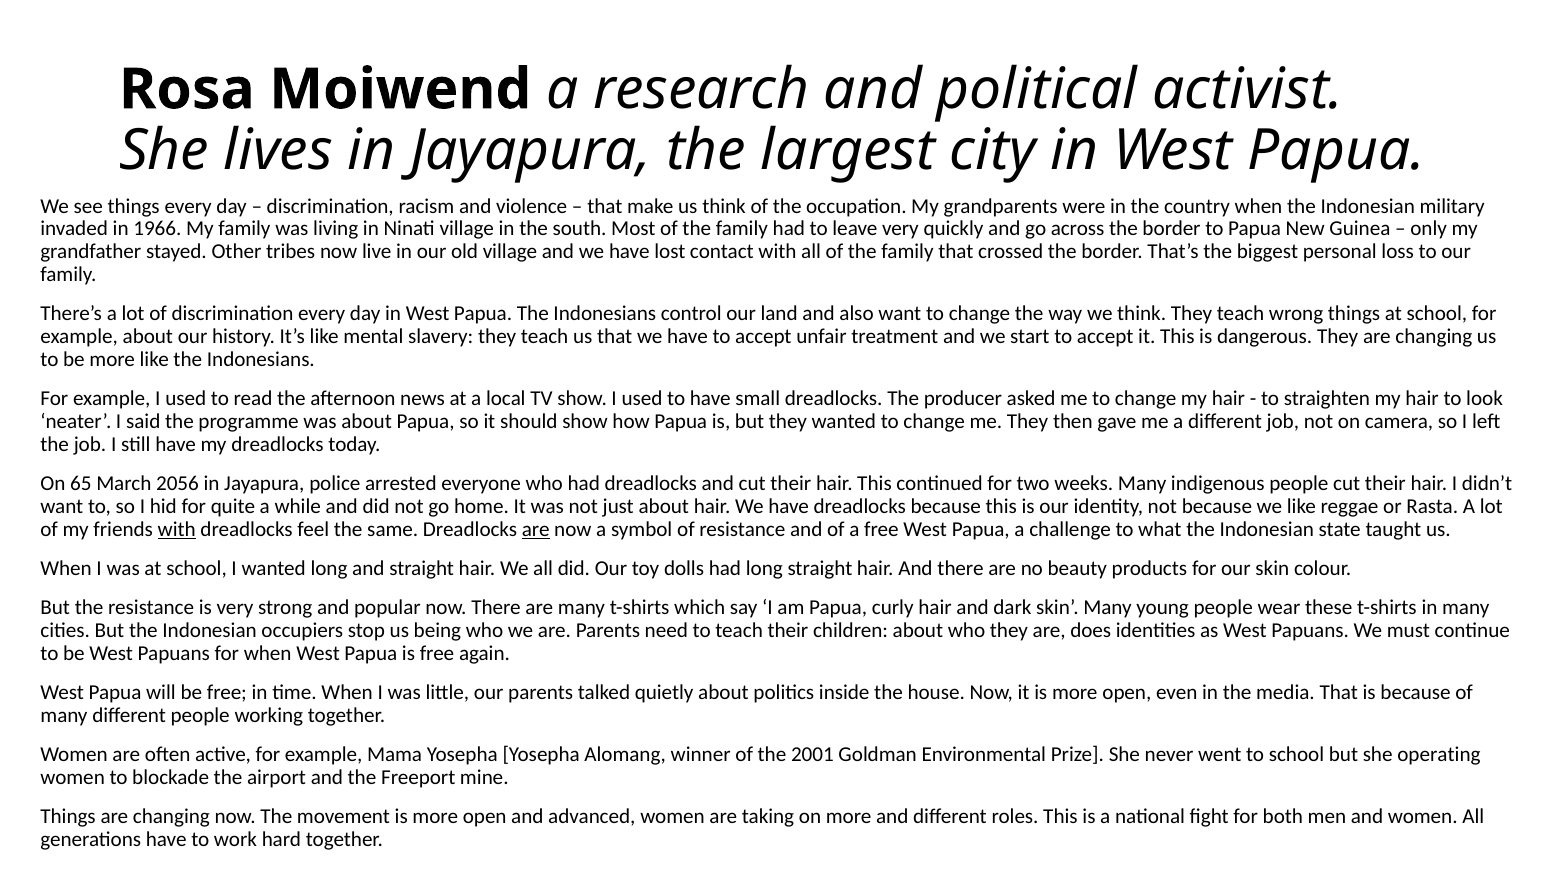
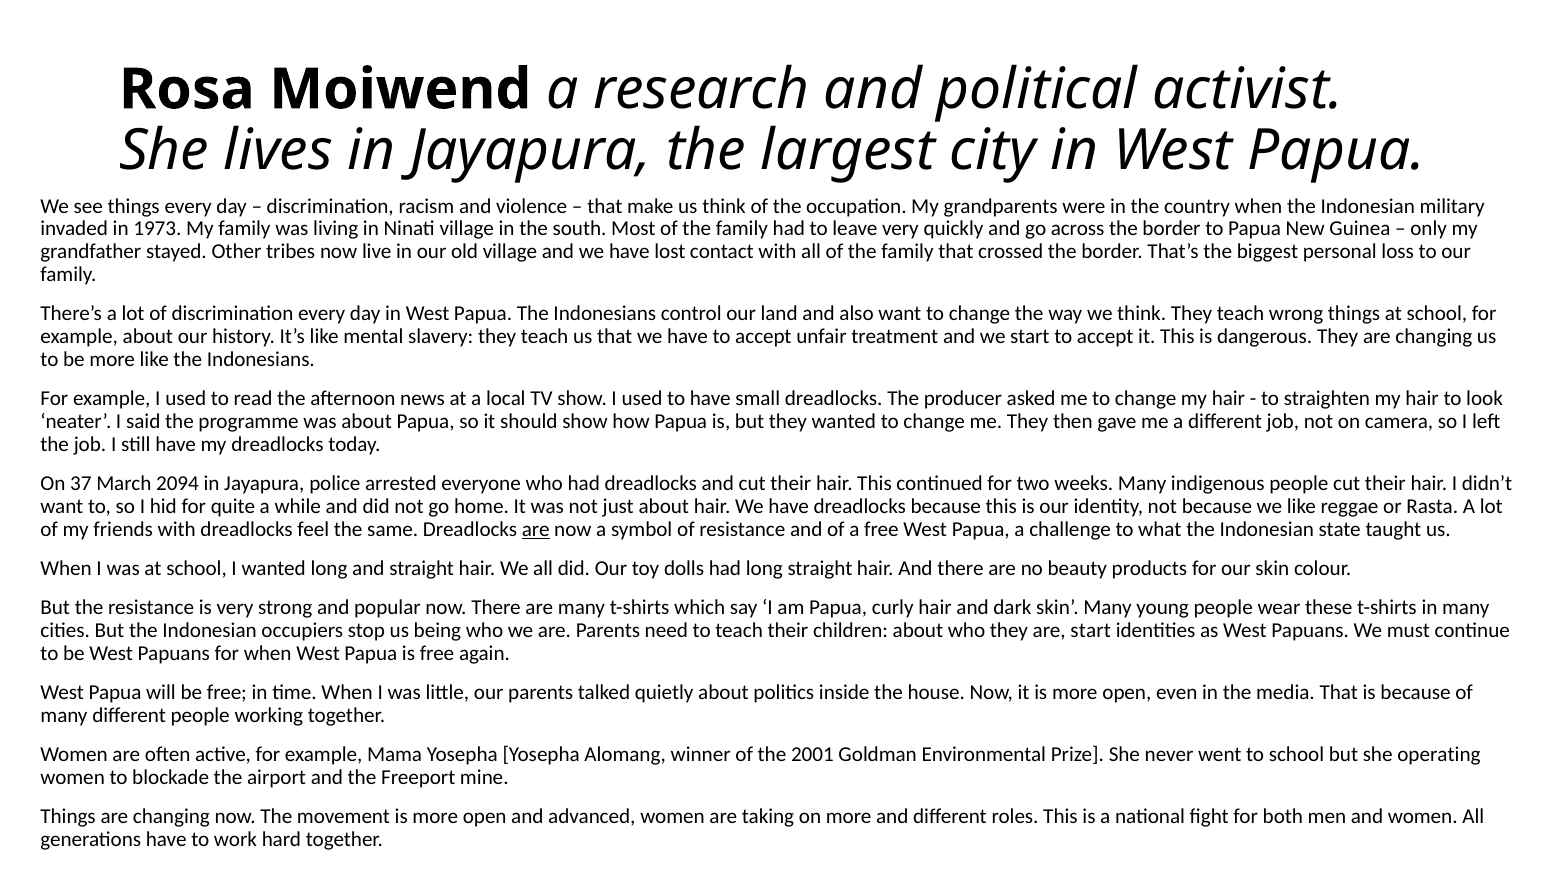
1966: 1966 -> 1973
65: 65 -> 37
2056: 2056 -> 2094
with at (177, 529) underline: present -> none
are does: does -> start
